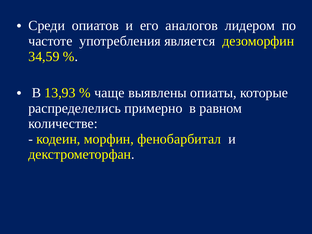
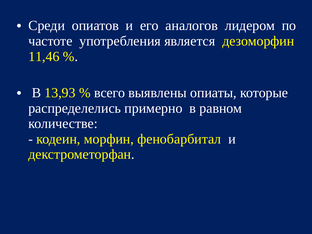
34,59: 34,59 -> 11,46
чаще: чаще -> всего
